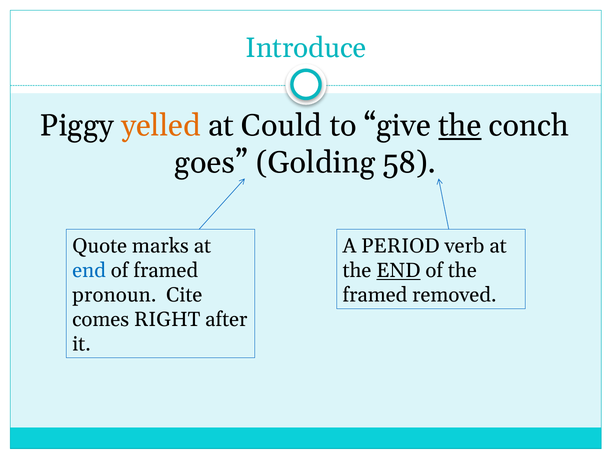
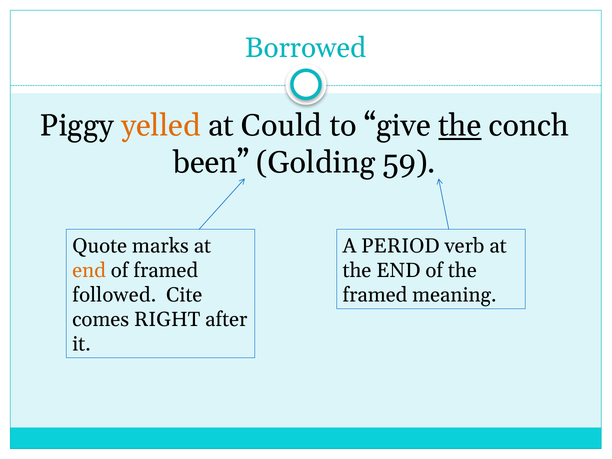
Introduce: Introduce -> Borrowed
goes: goes -> been
58: 58 -> 59
end at (89, 271) colour: blue -> orange
END at (398, 271) underline: present -> none
pronoun: pronoun -> followed
removed: removed -> meaning
